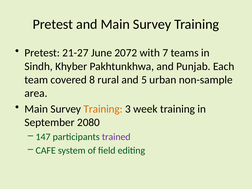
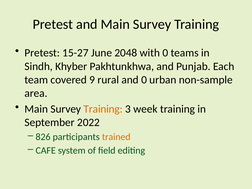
21-27: 21-27 -> 15-27
2072: 2072 -> 2048
with 7: 7 -> 0
8: 8 -> 9
and 5: 5 -> 0
2080: 2080 -> 2022
147: 147 -> 826
trained colour: purple -> orange
